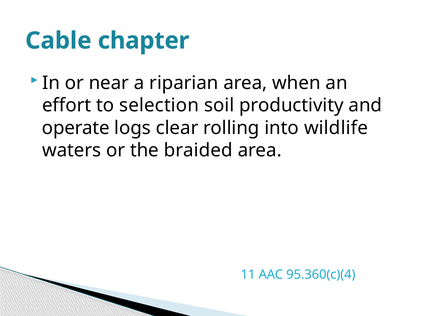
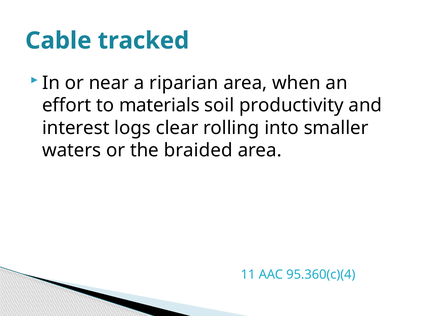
chapter: chapter -> tracked
selection: selection -> materials
operate: operate -> interest
wildlife: wildlife -> smaller
